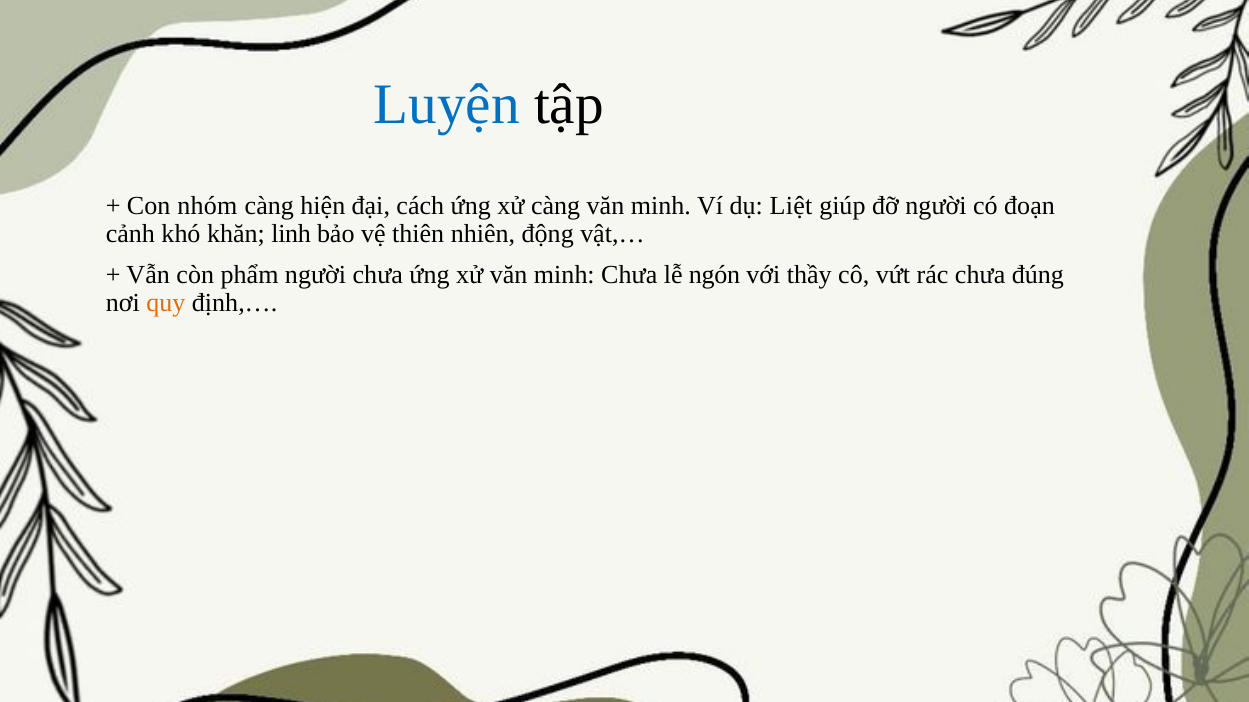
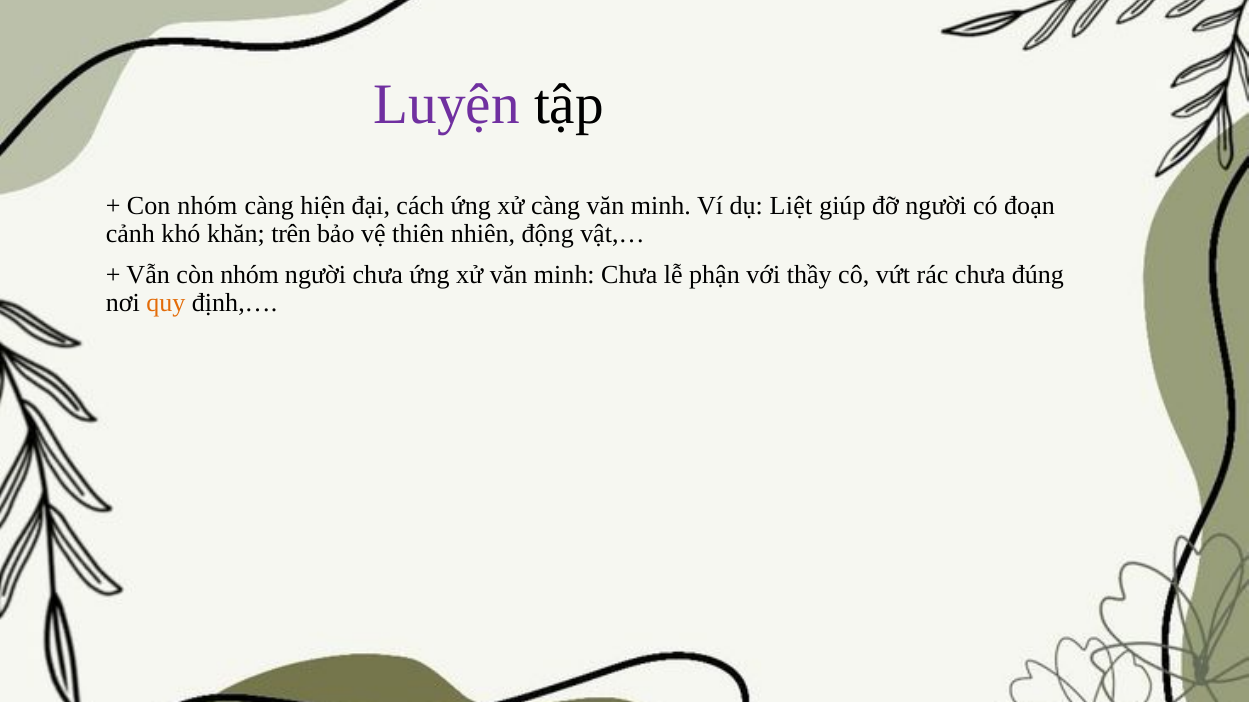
Luyện colour: blue -> purple
linh: linh -> trên
còn phẩm: phẩm -> nhóm
ngón: ngón -> phận
